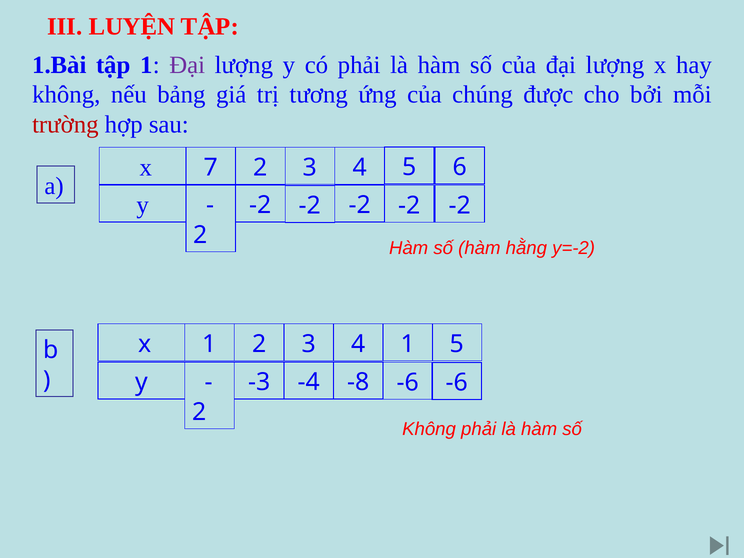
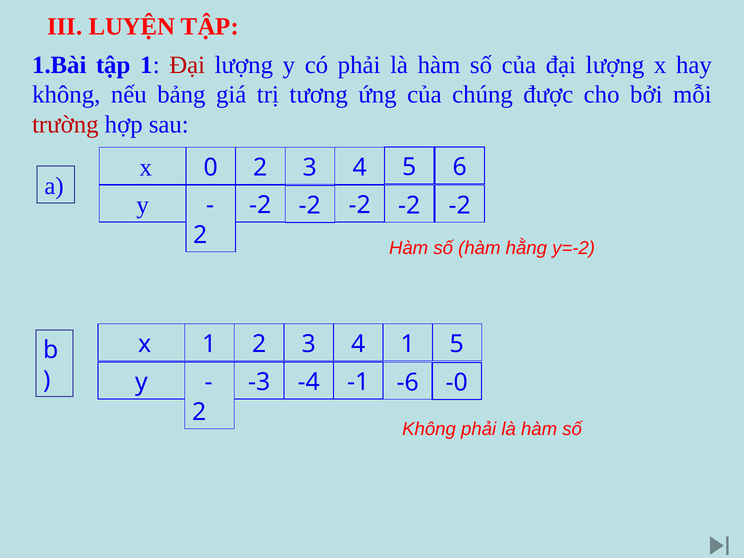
Đại at (187, 65) colour: purple -> red
7: 7 -> 0
-8: -8 -> -1
-6 at (457, 383): -6 -> -0
